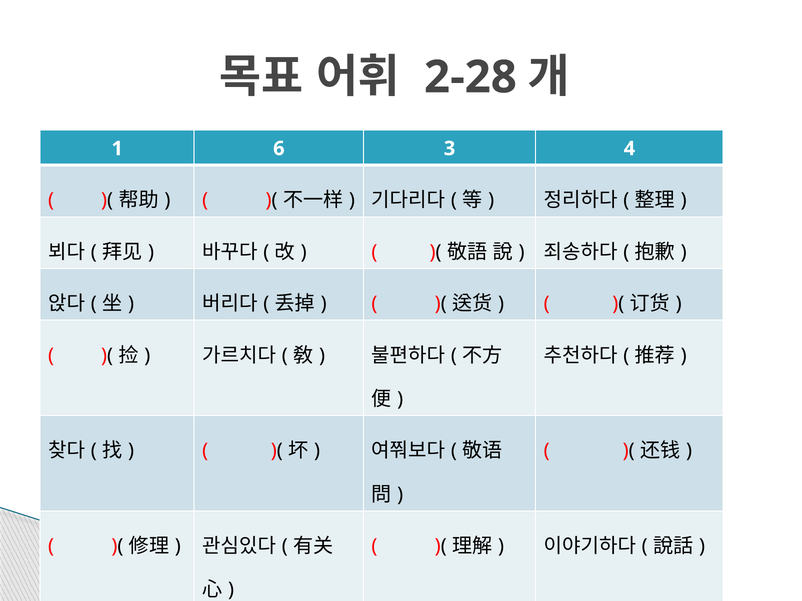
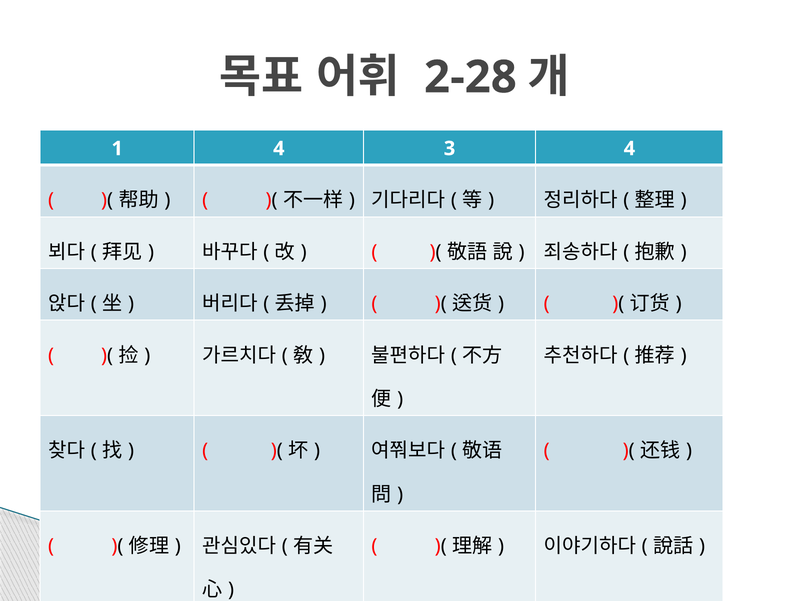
1 6: 6 -> 4
